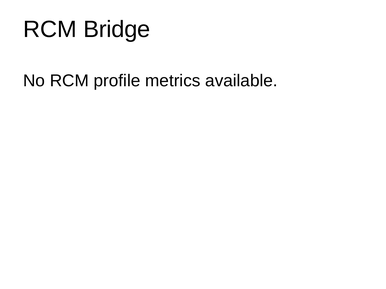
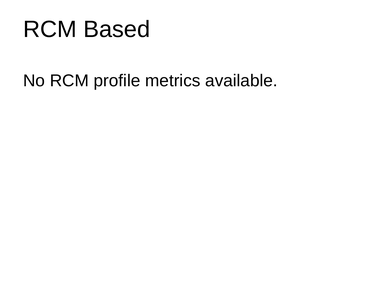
Bridge: Bridge -> Based
